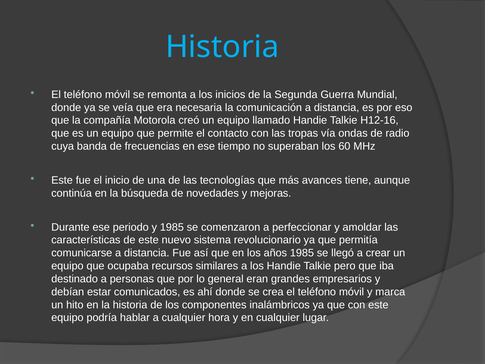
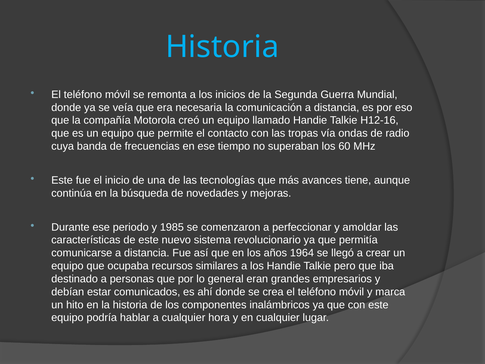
años 1985: 1985 -> 1964
